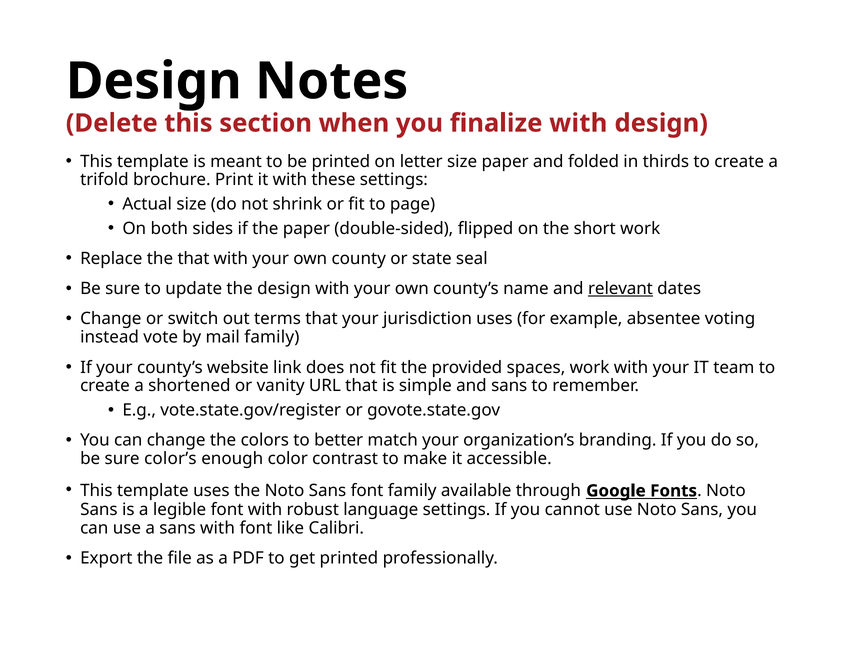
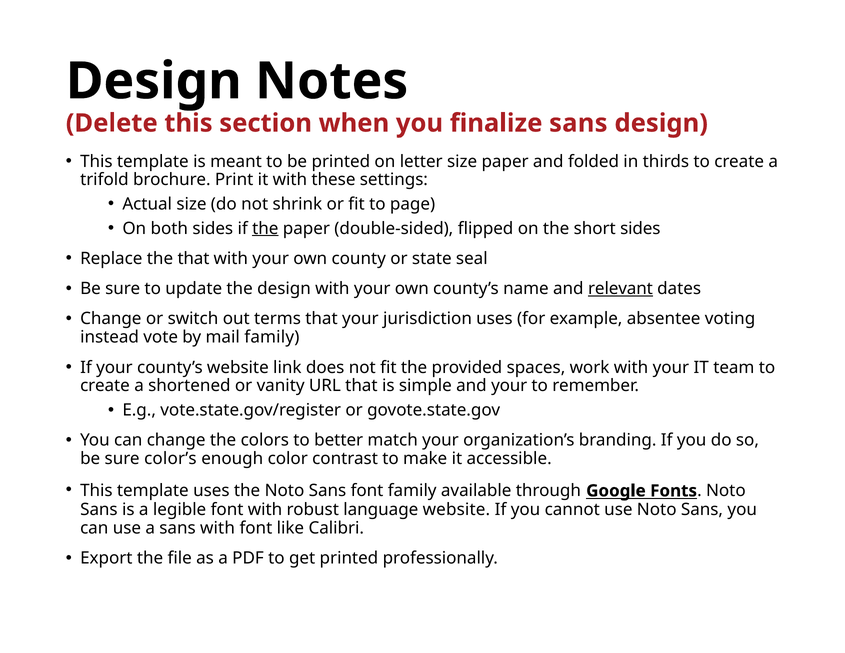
finalize with: with -> sans
the at (265, 228) underline: none -> present
short work: work -> sides
and sans: sans -> your
language settings: settings -> website
